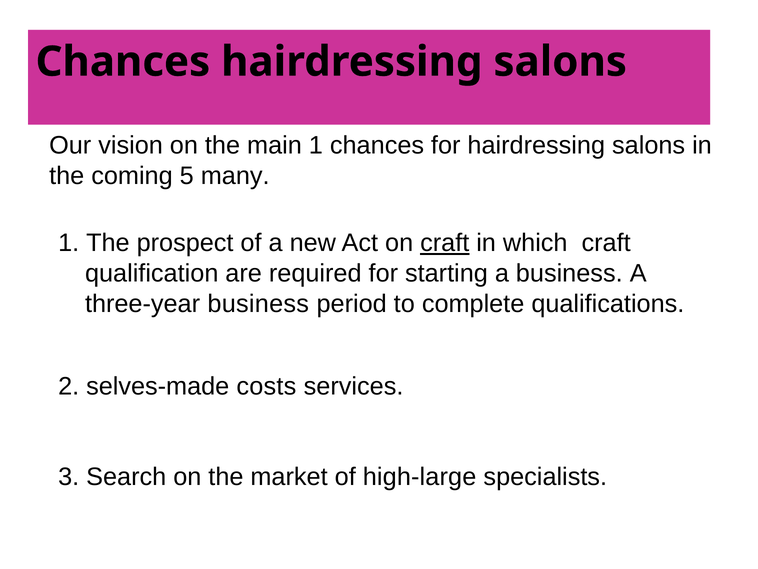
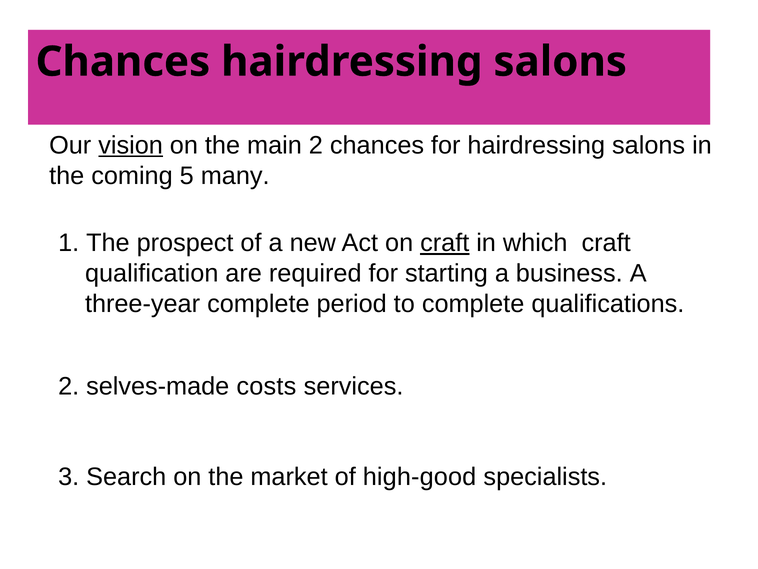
vision underline: none -> present
main 1: 1 -> 2
three-year business: business -> complete
high-large: high-large -> high-good
